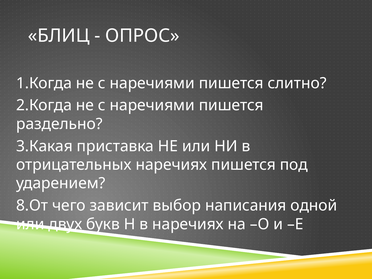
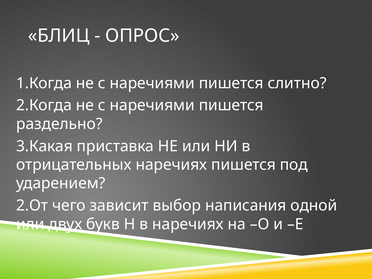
8.От: 8.От -> 2.От
